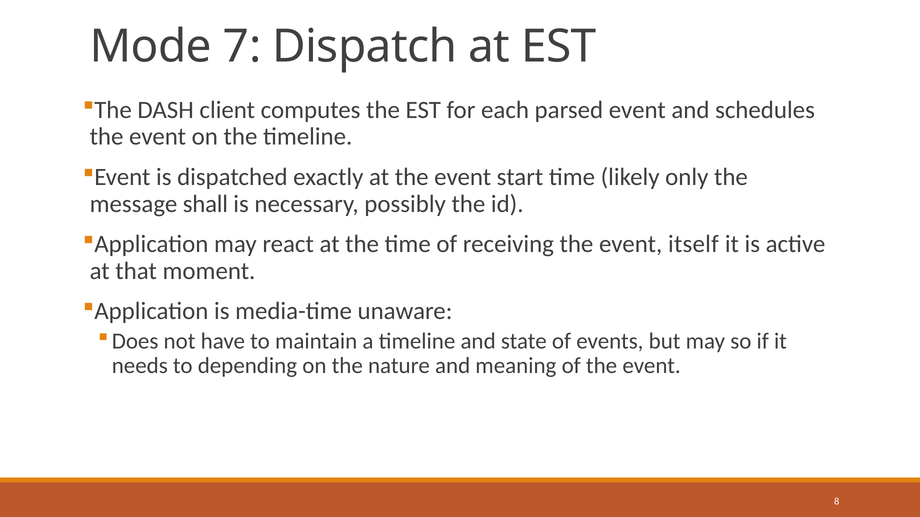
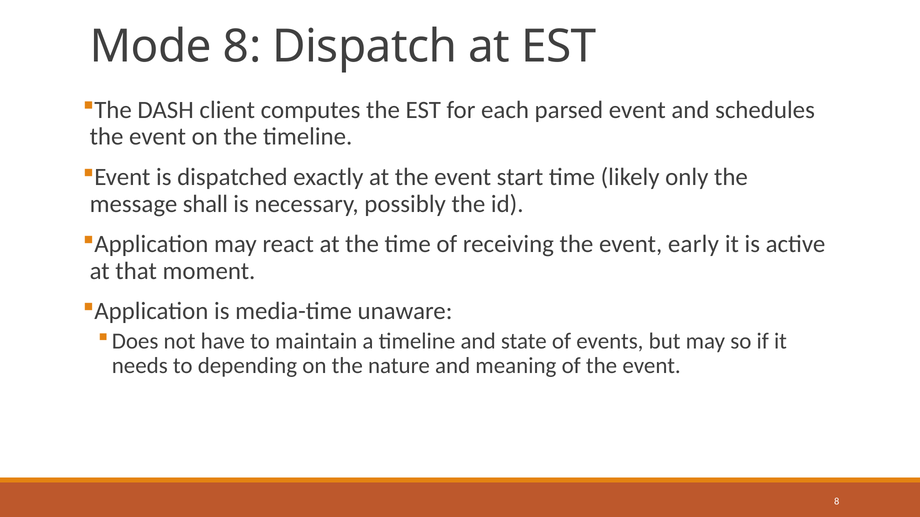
Mode 7: 7 -> 8
itself: itself -> early
